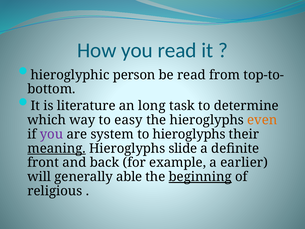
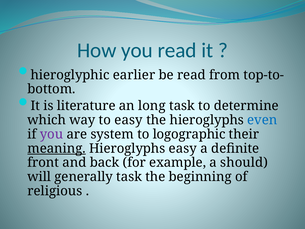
person: person -> earlier
even colour: orange -> blue
to hieroglyphs: hieroglyphs -> logographic
Hieroglyphs slide: slide -> easy
earlier: earlier -> should
generally able: able -> task
beginning underline: present -> none
